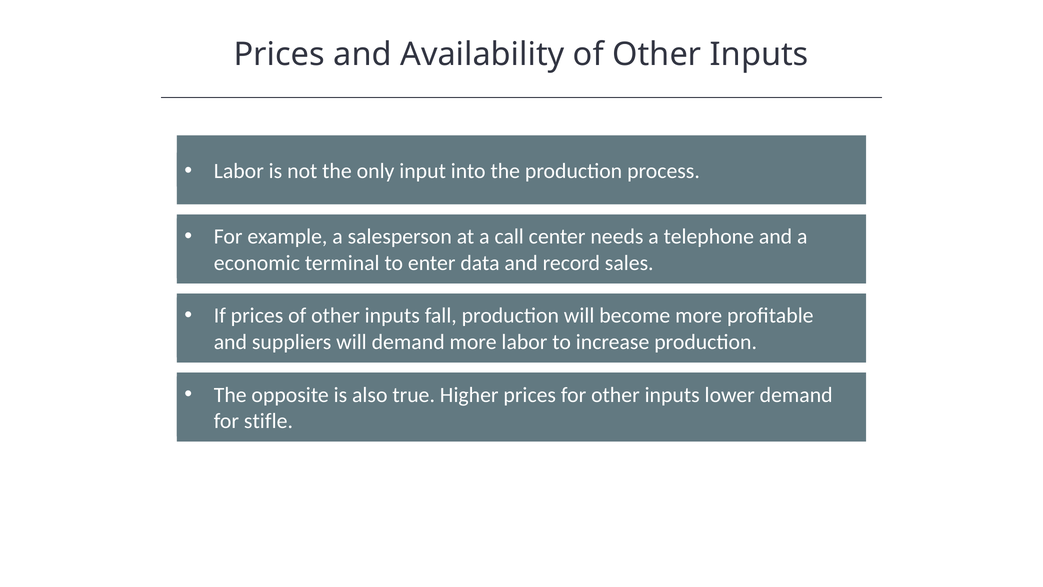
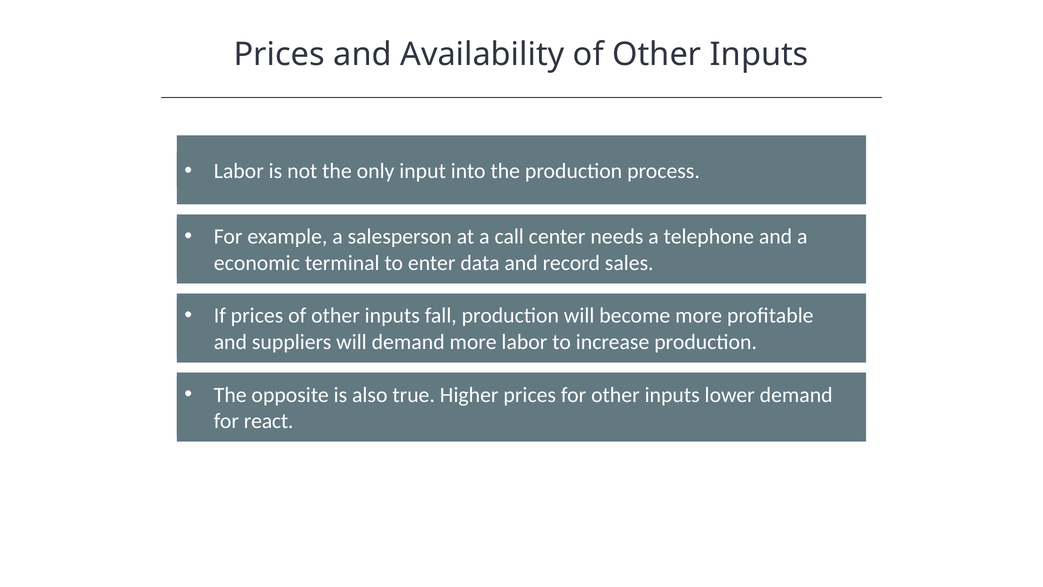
stifle: stifle -> react
